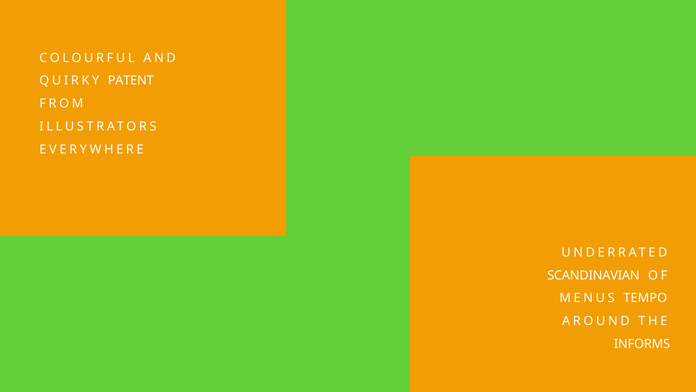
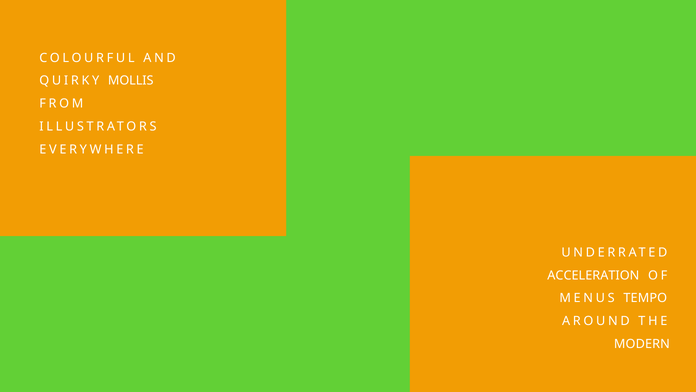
PATENT: PATENT -> MOLLIS
SCANDINAVIAN: SCANDINAVIAN -> ACCELERATION
INFORMS: INFORMS -> MODERN
